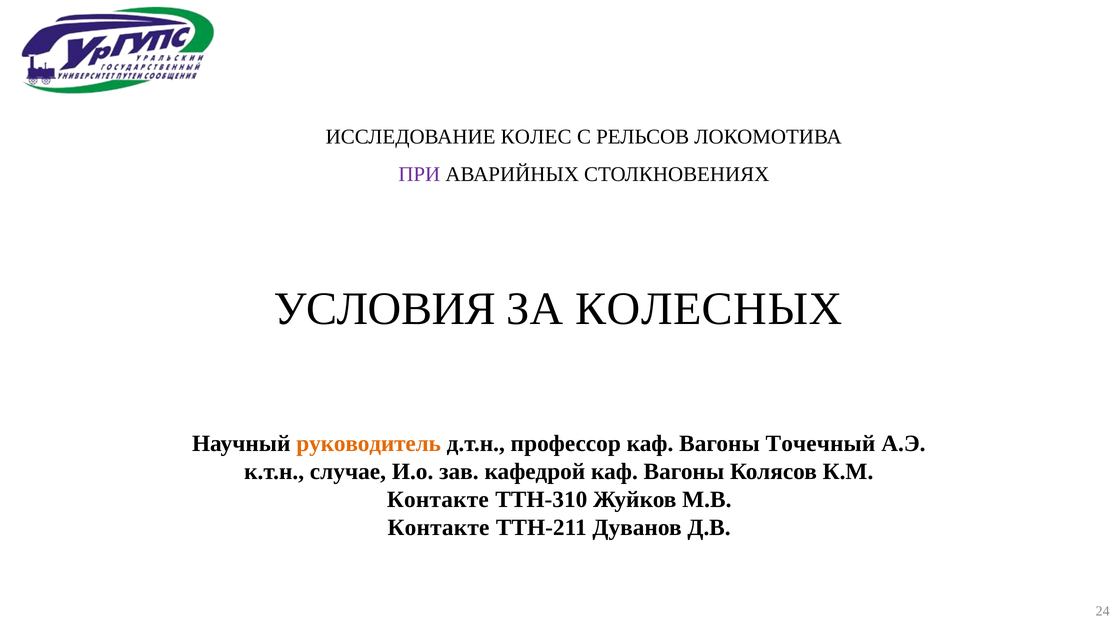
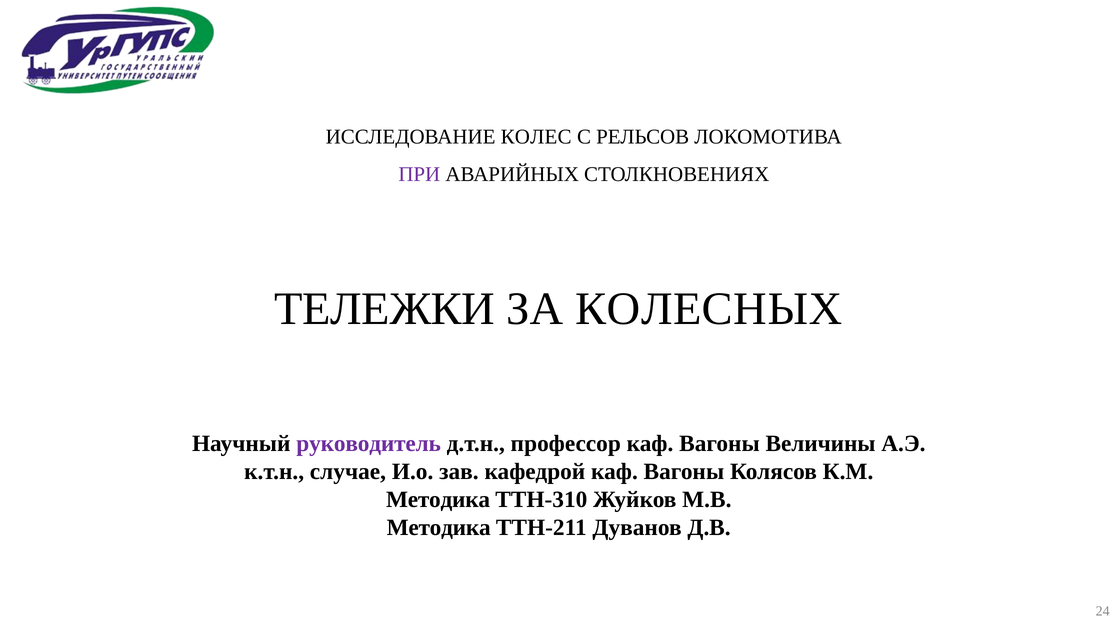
УСЛОВИЯ: УСЛОВИЯ -> ТЕЛЕЖКИ
руководитель colour: orange -> purple
Точечный: Точечный -> Величины
Контакте at (438, 499): Контакте -> Методика
Контакте at (438, 527): Контакте -> Методика
